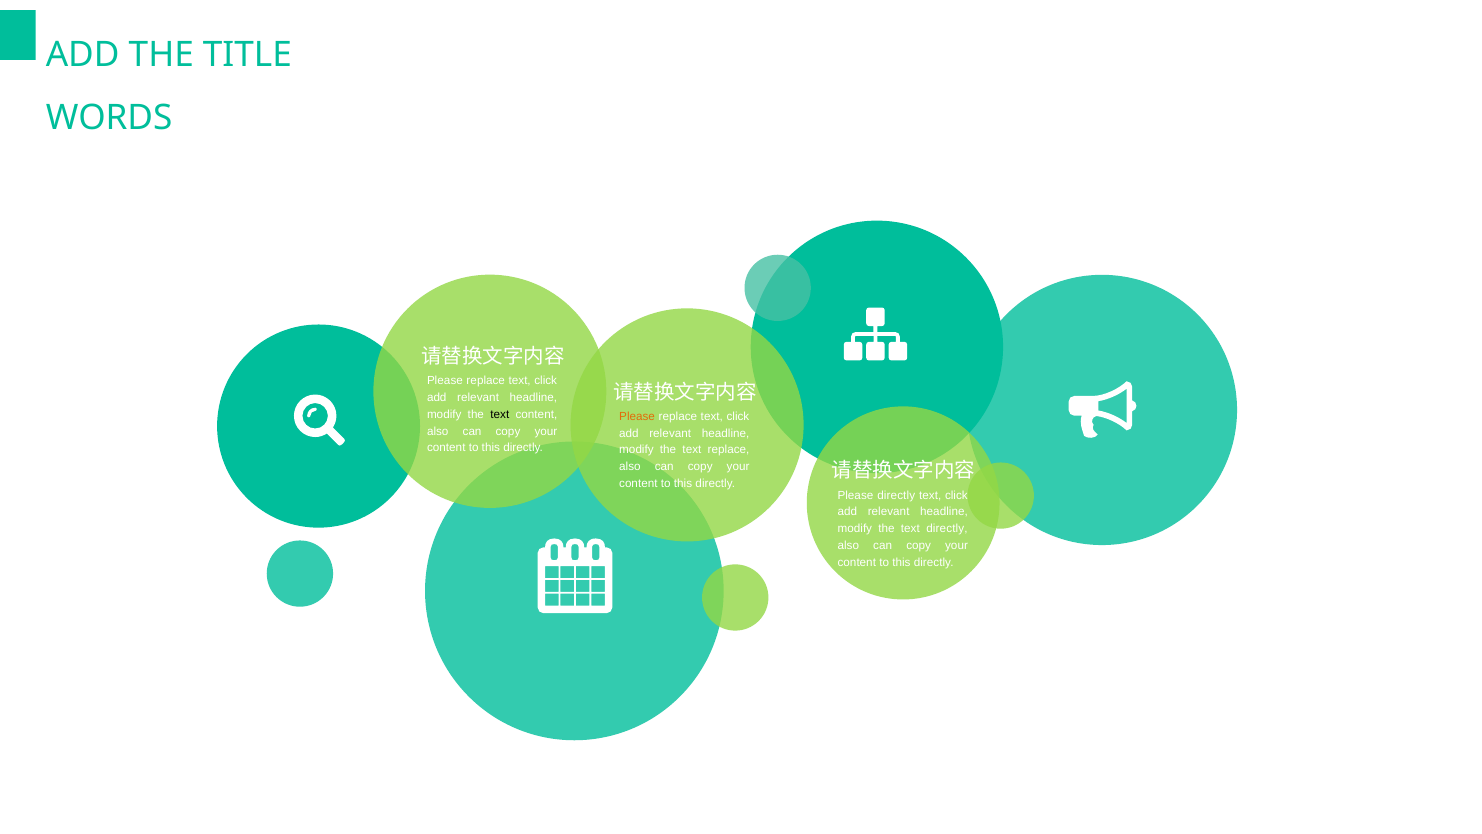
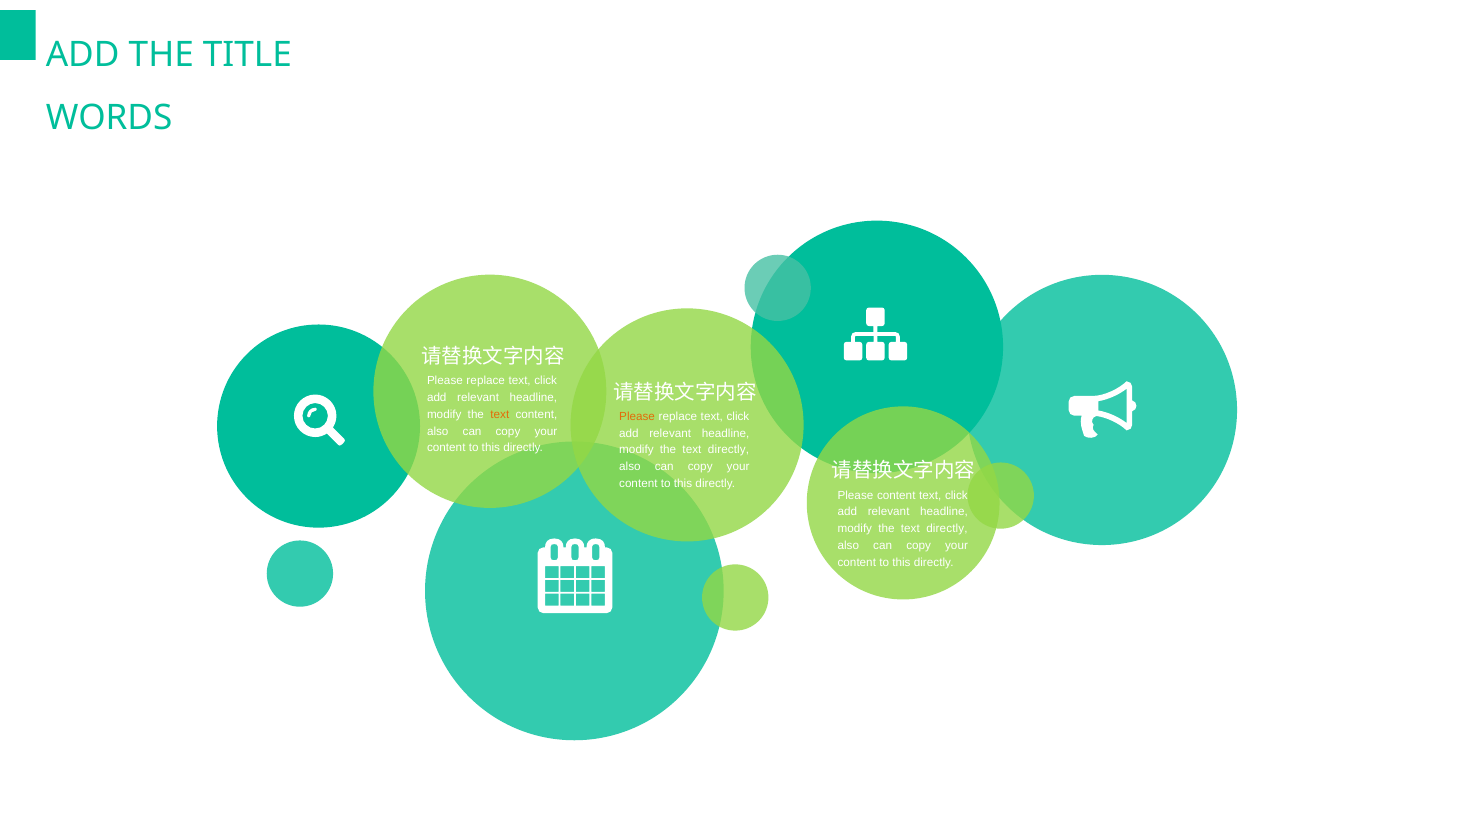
text at (500, 414) colour: black -> orange
replace at (729, 450): replace -> directly
Please directly: directly -> content
